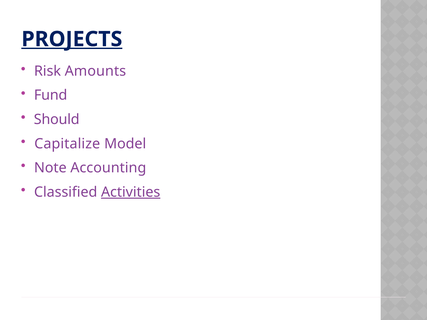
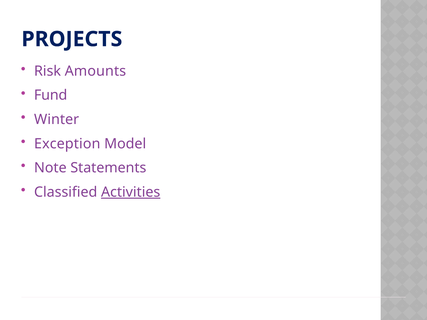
PROJECTS underline: present -> none
Should: Should -> Winter
Capitalize: Capitalize -> Exception
Accounting: Accounting -> Statements
